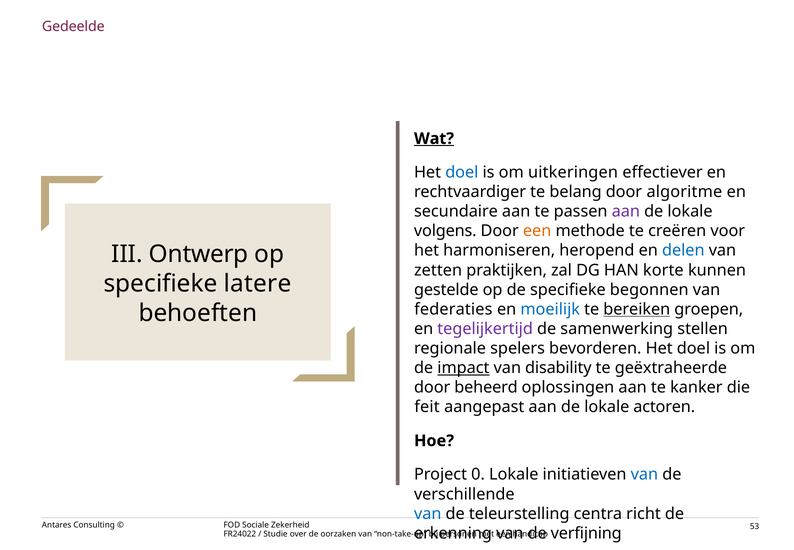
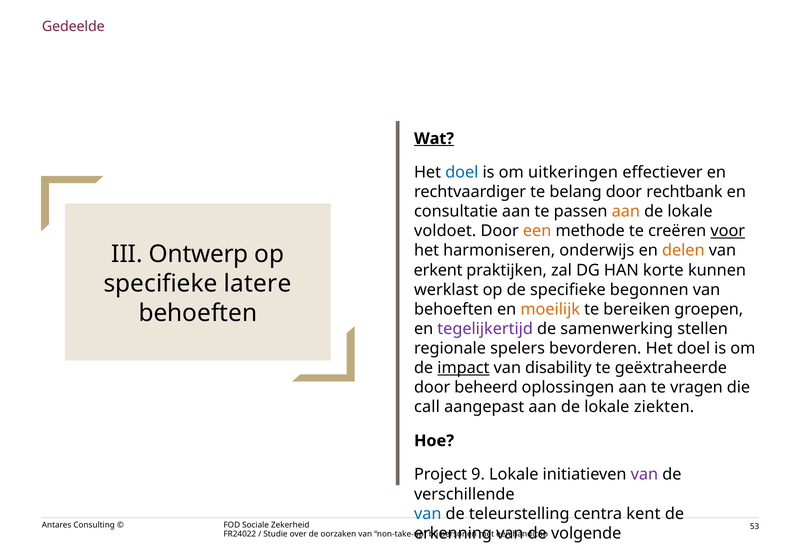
algoritme: algoritme -> rechtbank
secundaire: secundaire -> consultatie
aan at (626, 211) colour: purple -> orange
volgens: volgens -> voldoet
voor underline: none -> present
heropend: heropend -> onderwijs
delen colour: blue -> orange
zetten: zetten -> erkent
gestelde: gestelde -> werklast
federaties at (453, 309): federaties -> behoeften
moeilijk colour: blue -> orange
bereiken underline: present -> none
kanker: kanker -> vragen
feit: feit -> call
actoren: actoren -> ziekten
0: 0 -> 9
van at (644, 474) colour: blue -> purple
richt: richt -> kent
verfijning: verfijning -> volgende
